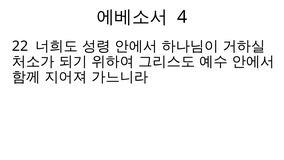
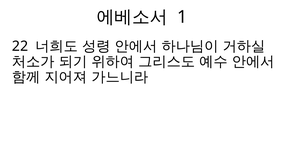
4: 4 -> 1
